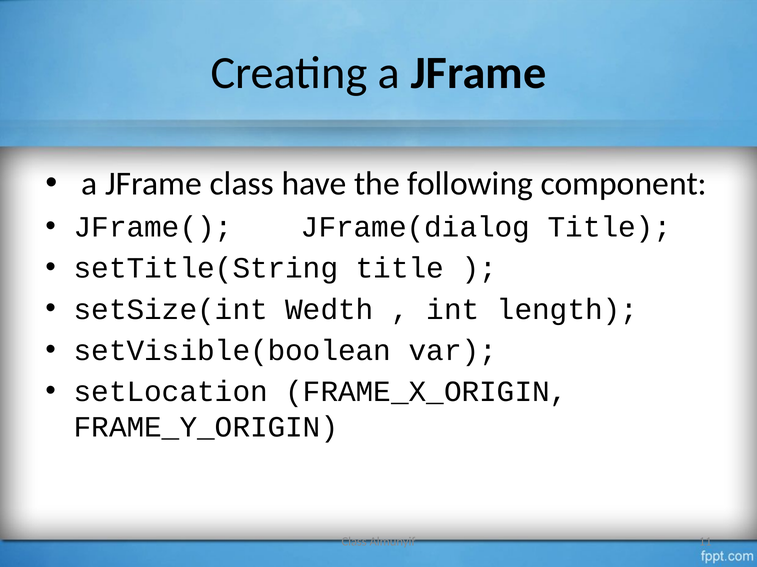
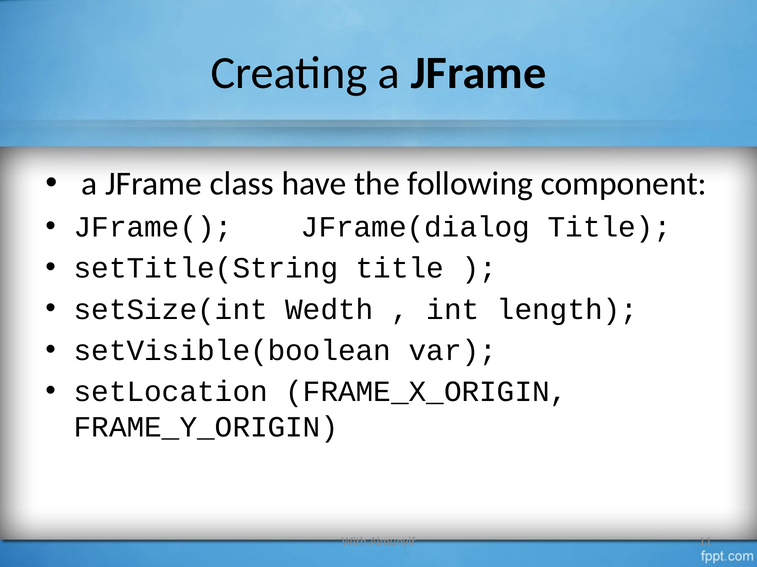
Class at (354, 542): Class -> With
